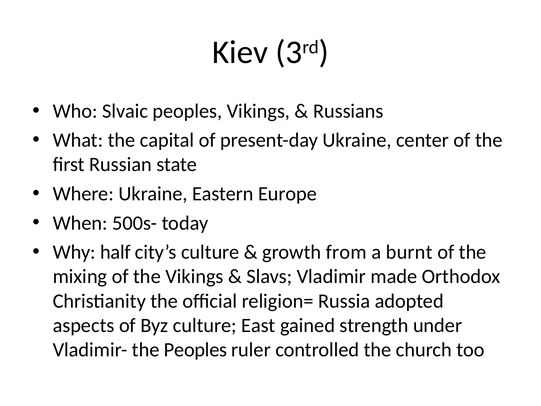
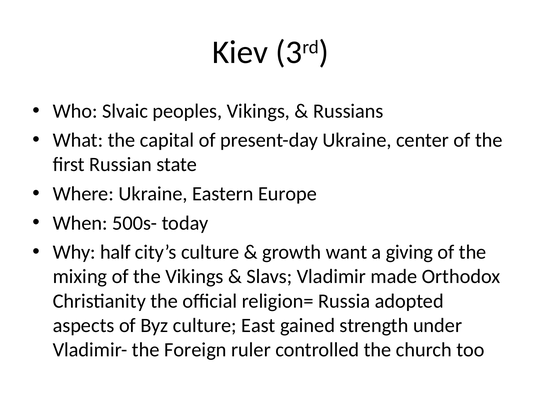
from: from -> want
burnt: burnt -> giving
the Peoples: Peoples -> Foreign
